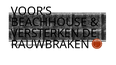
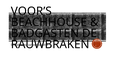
VERSTERKEN: VERSTERKEN -> BADGASTEN
